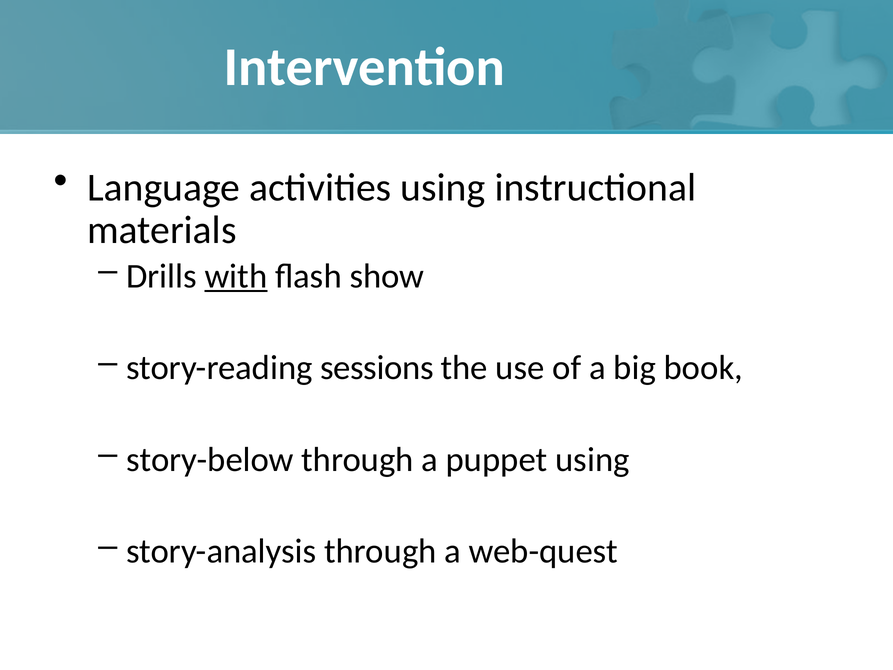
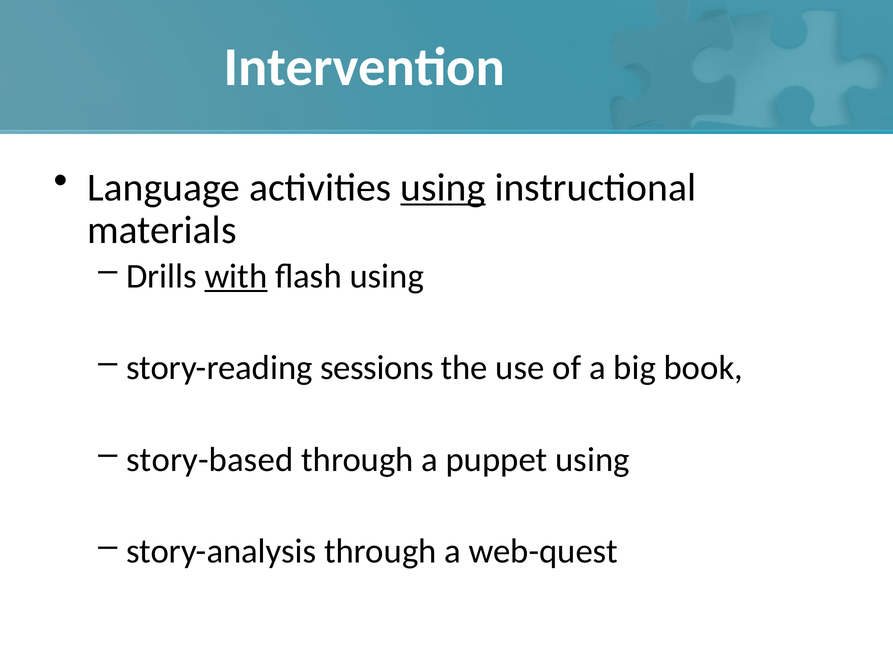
using at (443, 187) underline: none -> present
flash show: show -> using
story-below: story-below -> story-based
